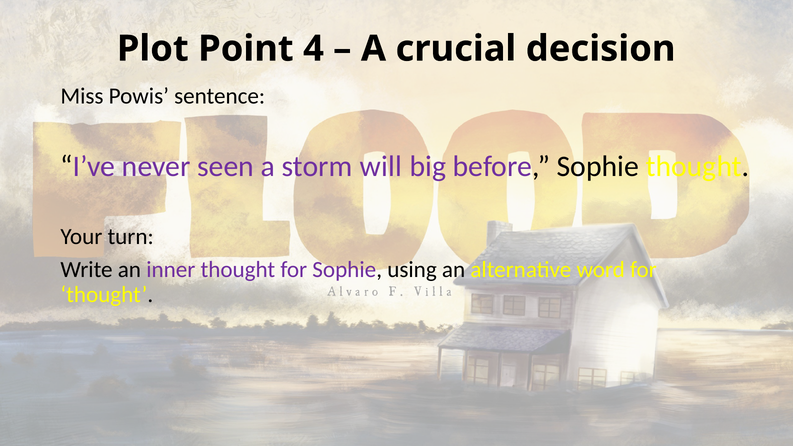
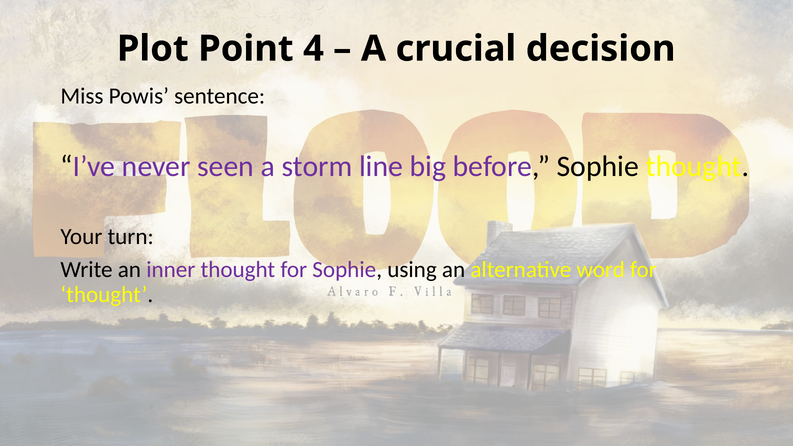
will: will -> line
